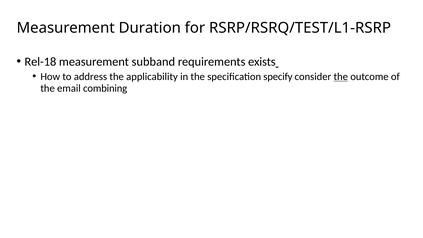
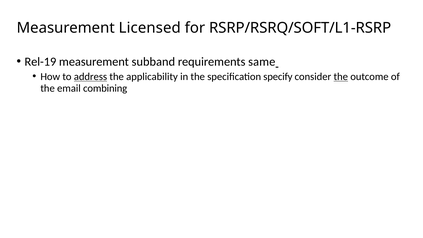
Duration: Duration -> Licensed
RSRP/RSRQ/TEST/L1-RSRP: RSRP/RSRQ/TEST/L1-RSRP -> RSRP/RSRQ/SOFT/L1-RSRP
Rel-18: Rel-18 -> Rel-19
exists: exists -> same
address underline: none -> present
